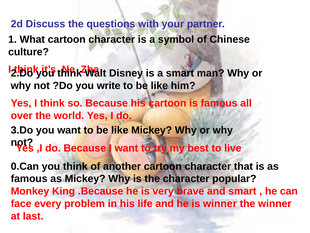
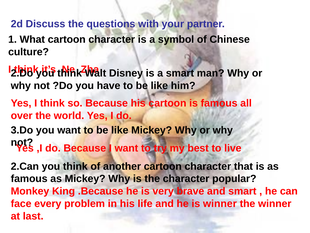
write: write -> have
0.Can: 0.Can -> 2.Can
